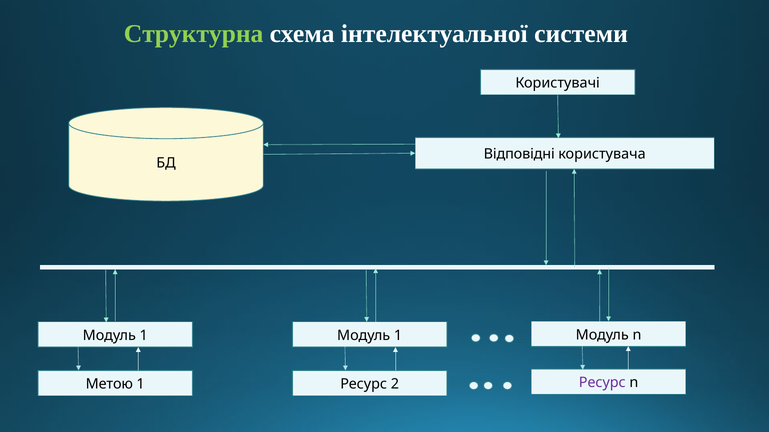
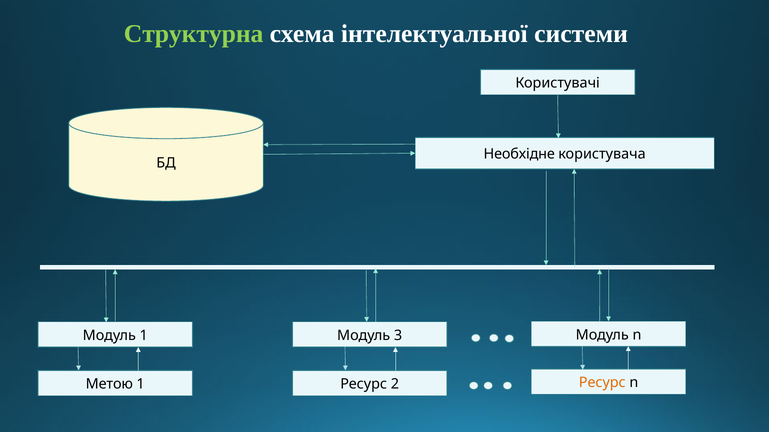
Відповідні: Відповідні -> Необхідне
1 Модуль 1: 1 -> 3
Ресурс at (602, 383) colour: purple -> orange
